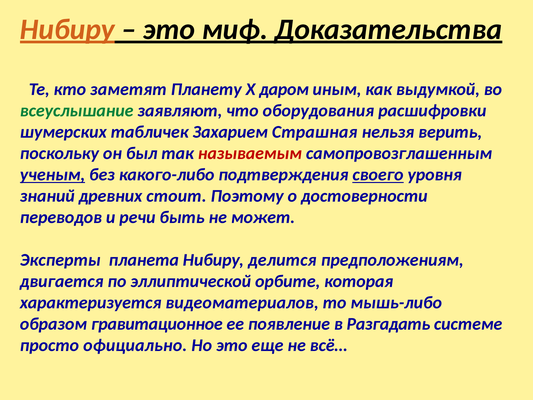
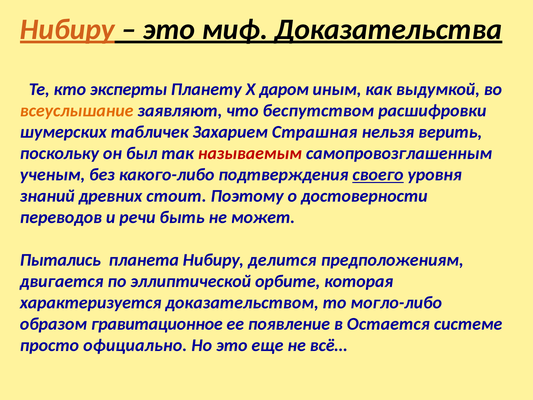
заметят: заметят -> эксперты
всеуслышание colour: green -> orange
оборудования: оборудования -> беспутством
ученым underline: present -> none
Эксперты: Эксперты -> Пытались
видеоматериалов: видеоматериалов -> доказательством
мышь-либо: мышь-либо -> могло-либо
Разгадать: Разгадать -> Остается
